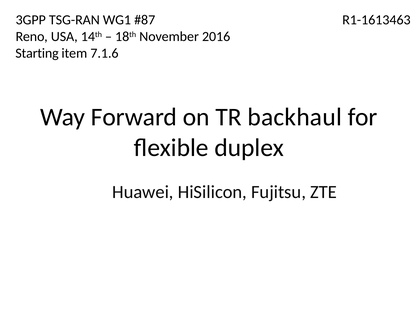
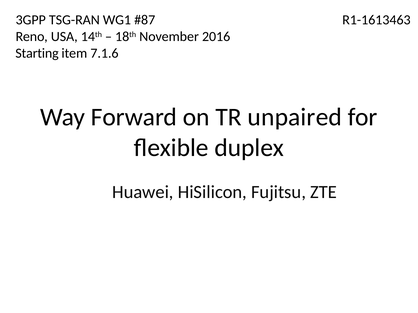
backhaul: backhaul -> unpaired
